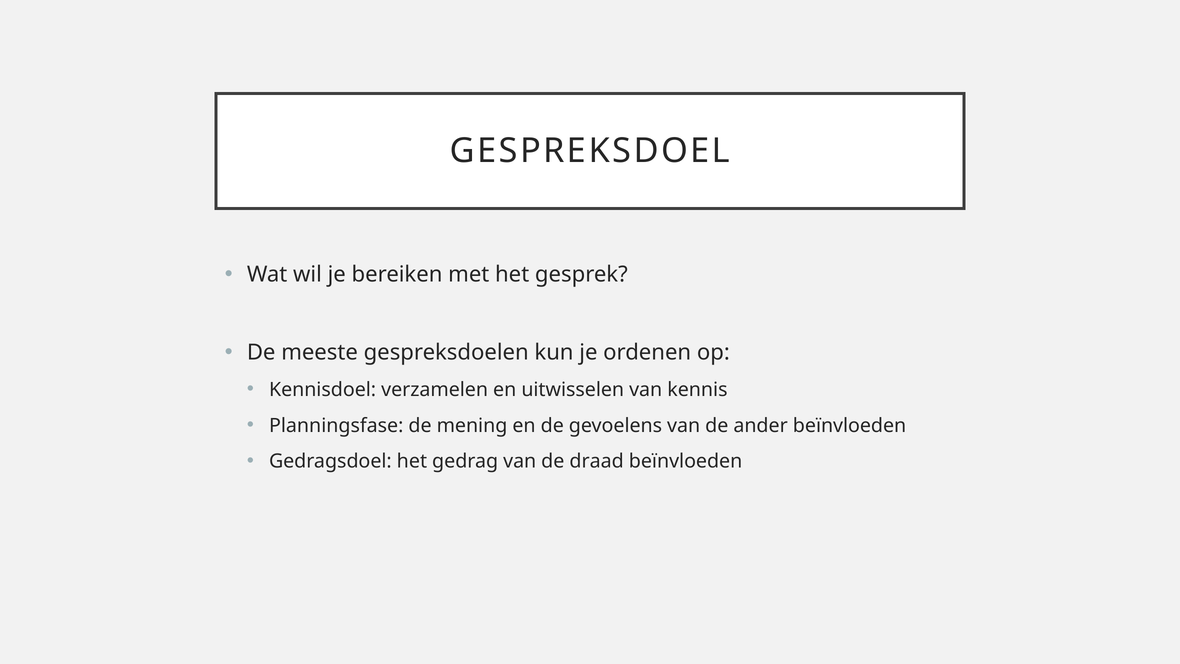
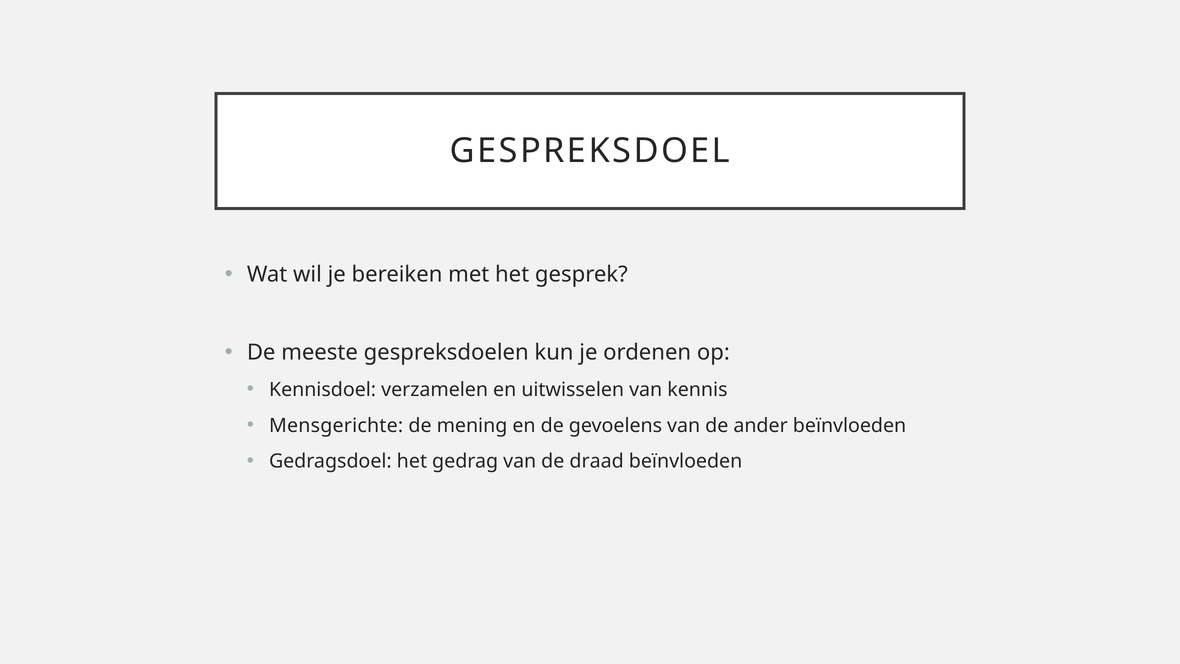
Planningsfase: Planningsfase -> Mensgerichte
